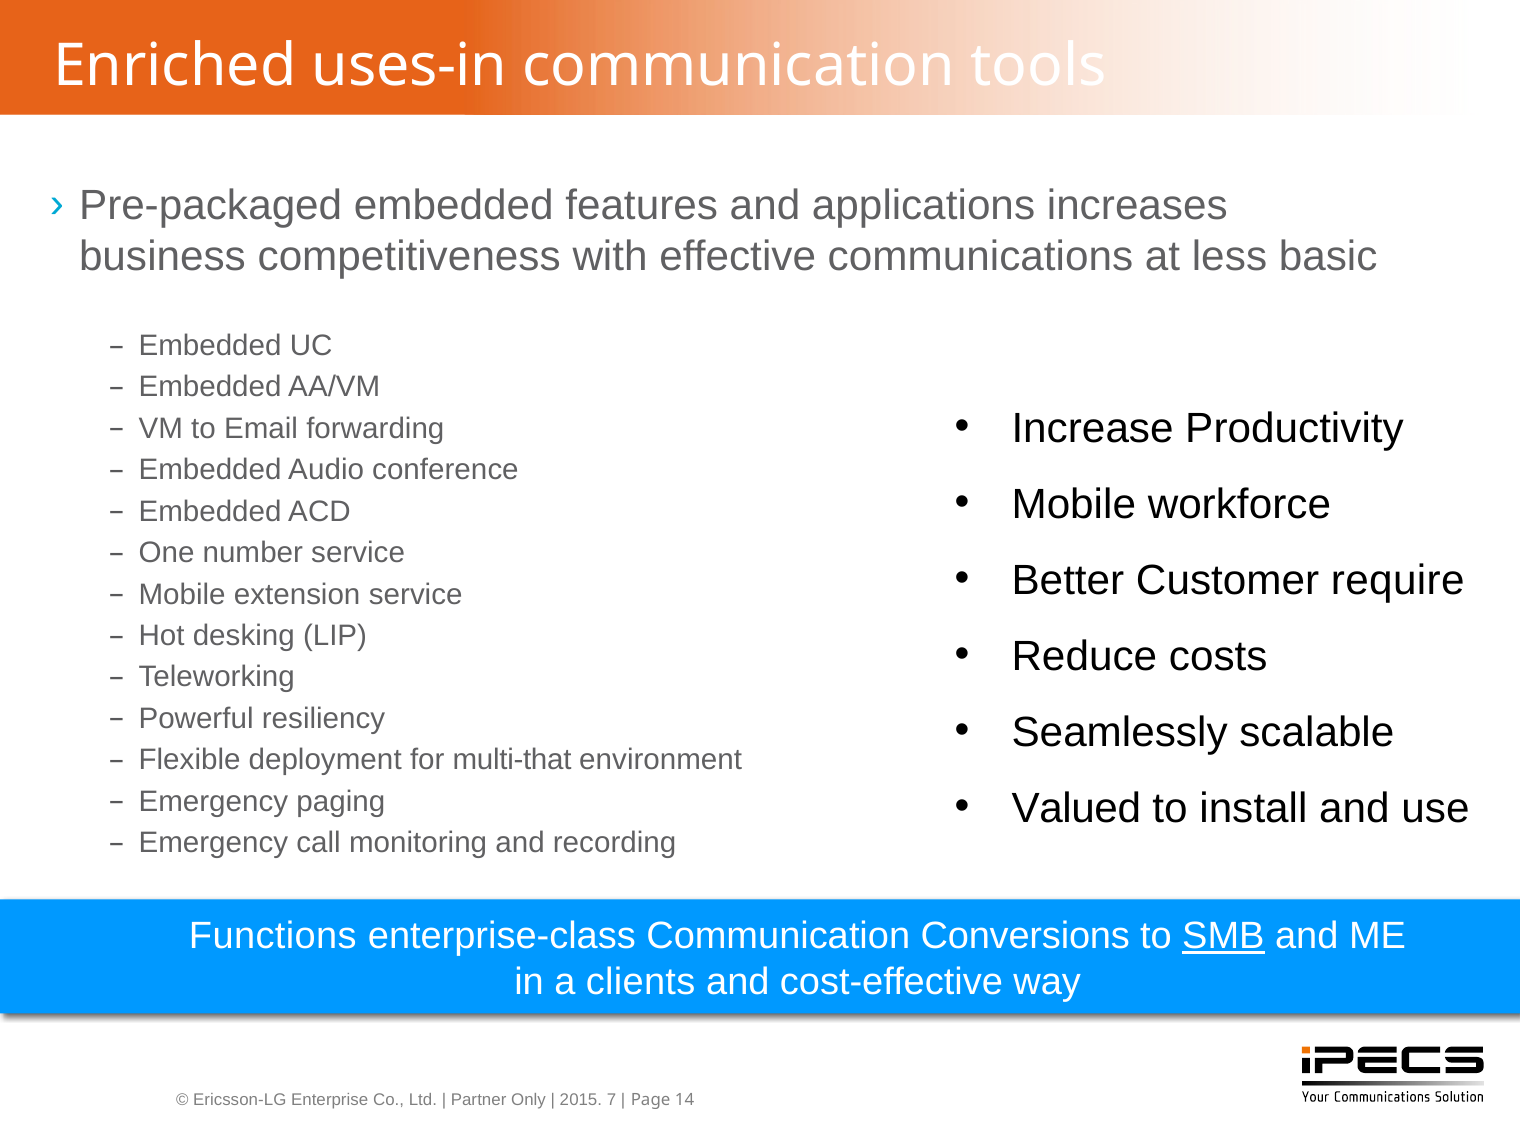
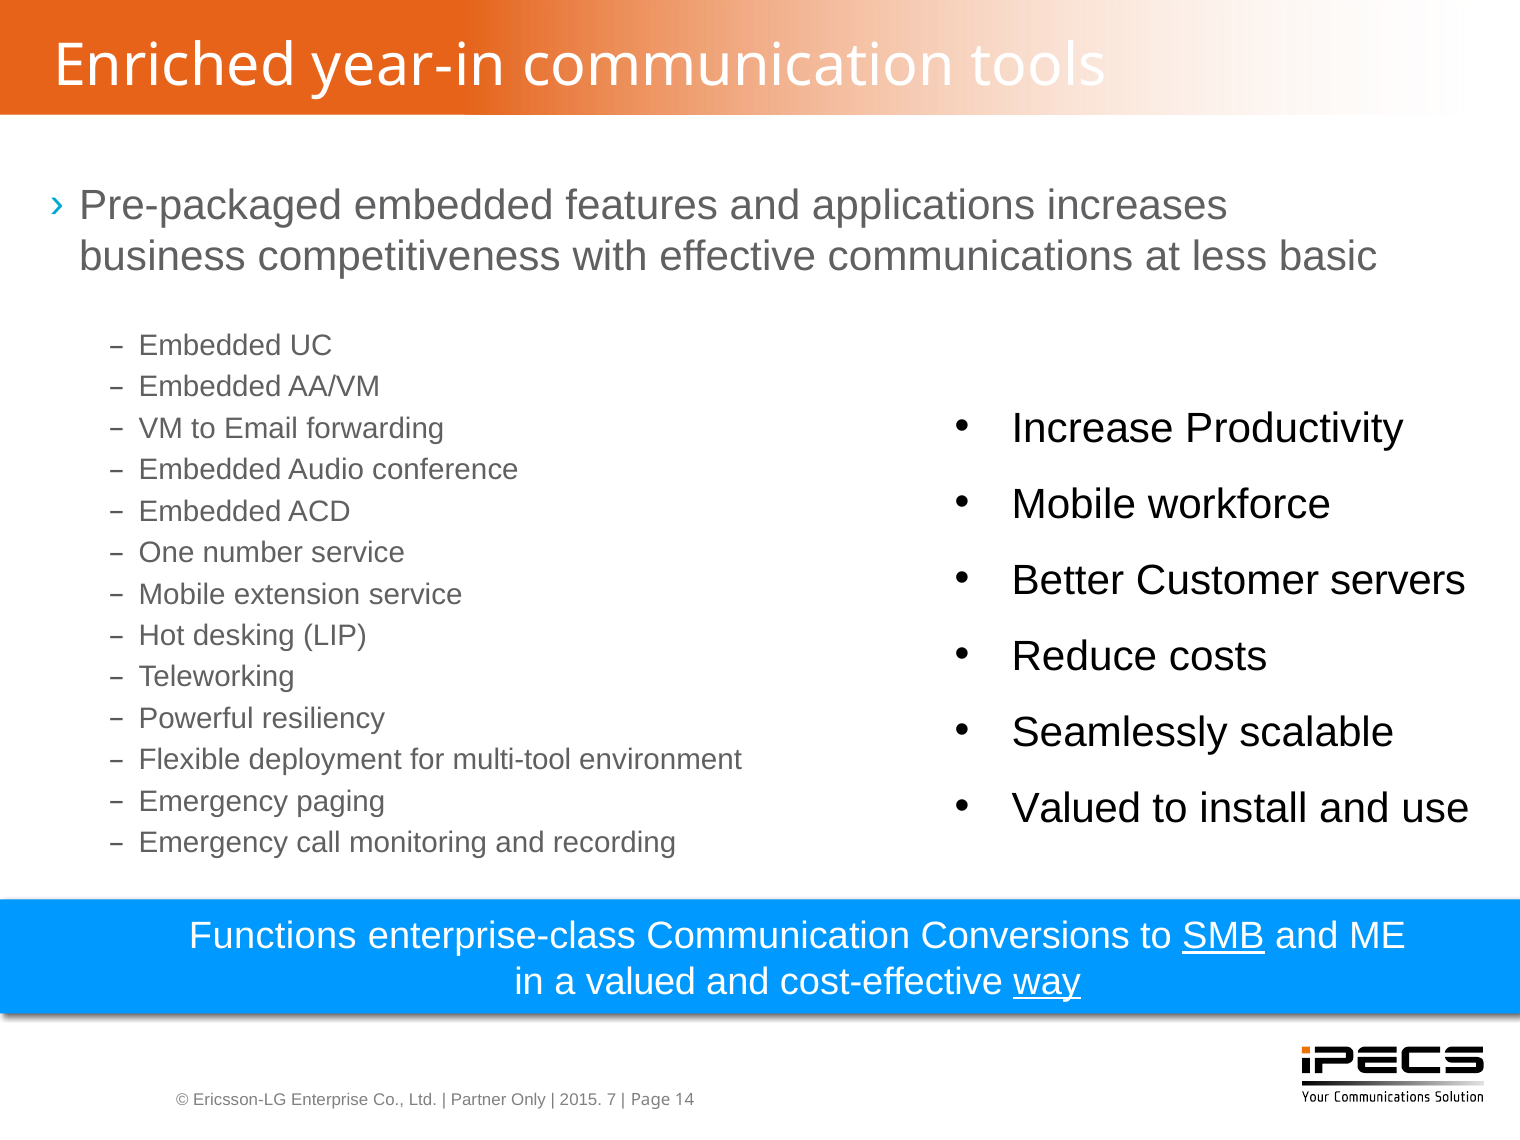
uses-in: uses-in -> year-in
require: require -> servers
multi-that: multi-that -> multi-tool
a clients: clients -> valued
way underline: none -> present
